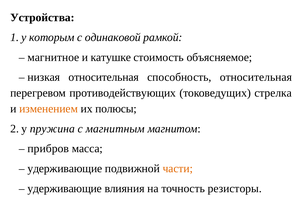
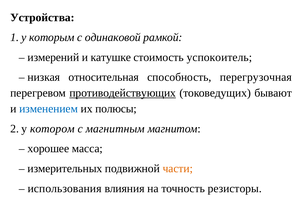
магнитное: магнитное -> измерений
объясняемое: объясняемое -> успокоитель
способность относительная: относительная -> перегрузочная
противодействующих underline: none -> present
стрелка: стрелка -> бывают
изменением colour: orange -> blue
пружина: пружина -> котором
прибров: прибров -> хорошее
удерживающие at (65, 169): удерживающие -> измерительных
удерживающие at (65, 189): удерживающие -> использования
